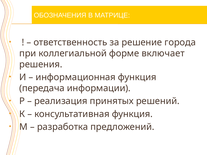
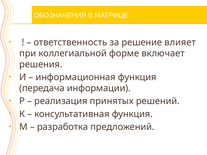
города: города -> влияет
